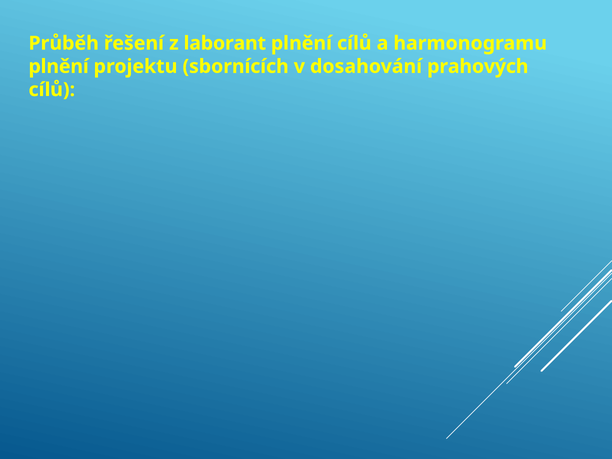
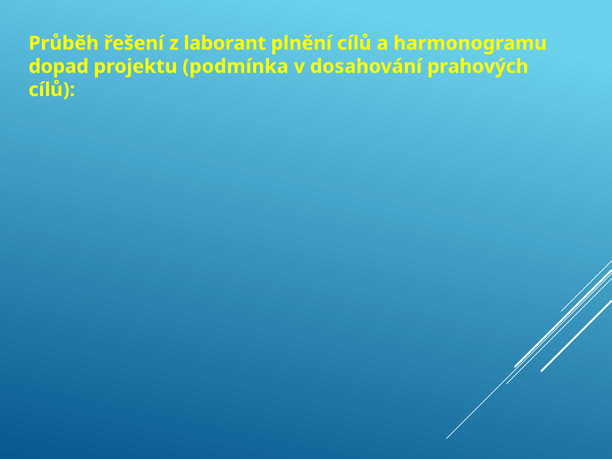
plnění at (59, 66): plnění -> dopad
sbornících: sbornících -> podmínka
